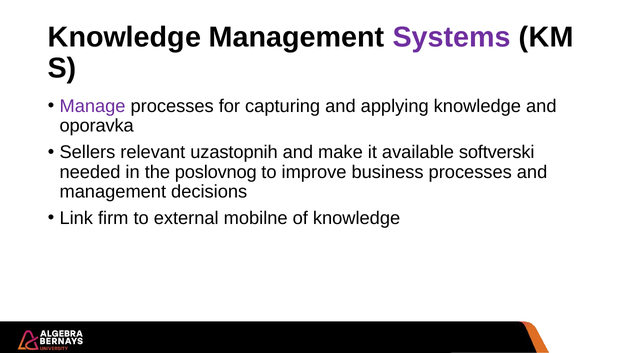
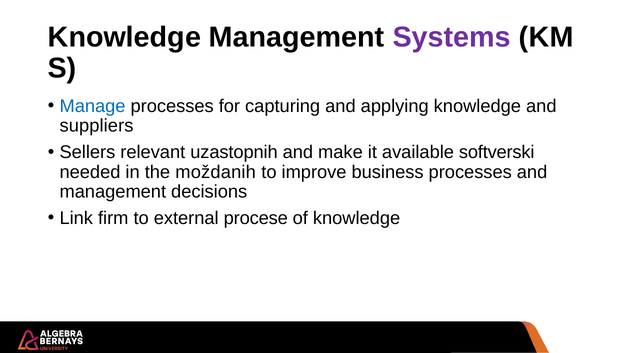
Manage colour: purple -> blue
oporavka: oporavka -> suppliers
poslovnog: poslovnog -> moždanih
mobilne: mobilne -> procese
